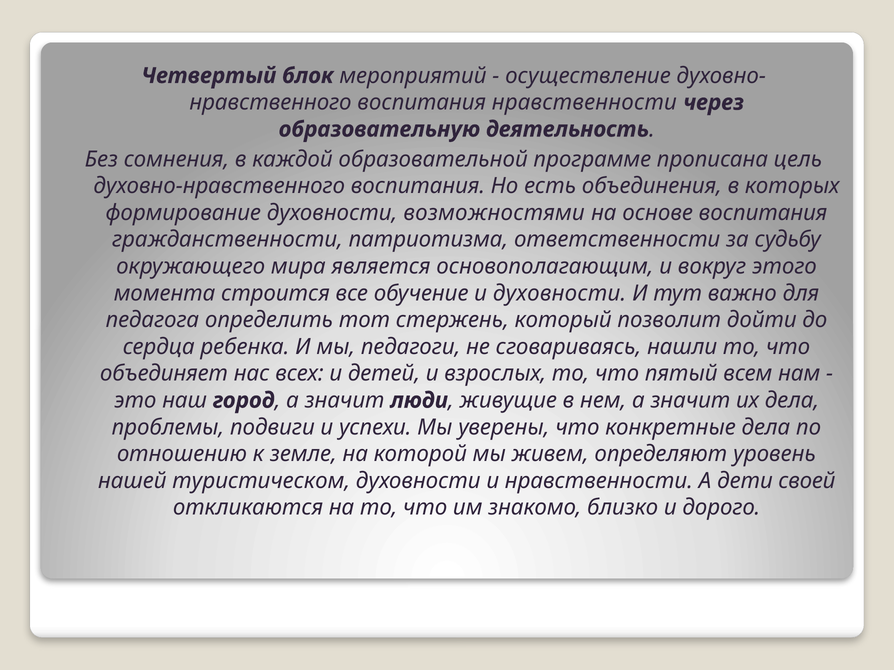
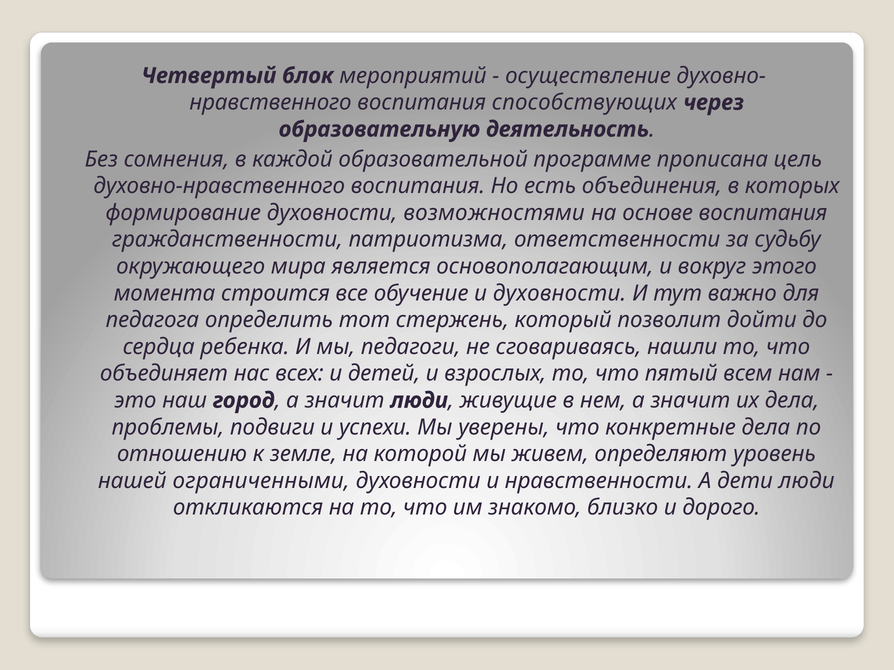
воспитания нравственности: нравственности -> способствующих
туристическом: туристическом -> ограниченными
дети своей: своей -> люди
